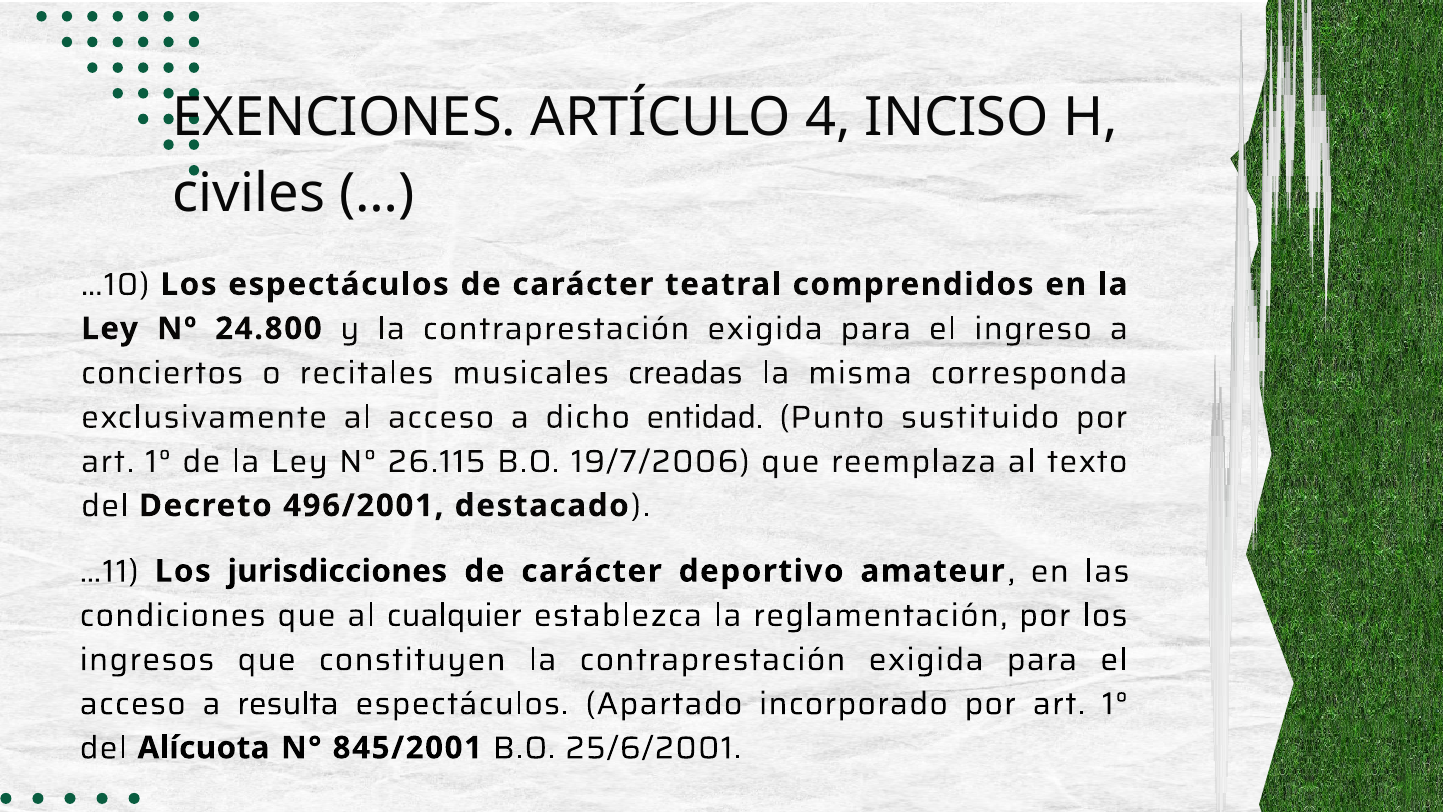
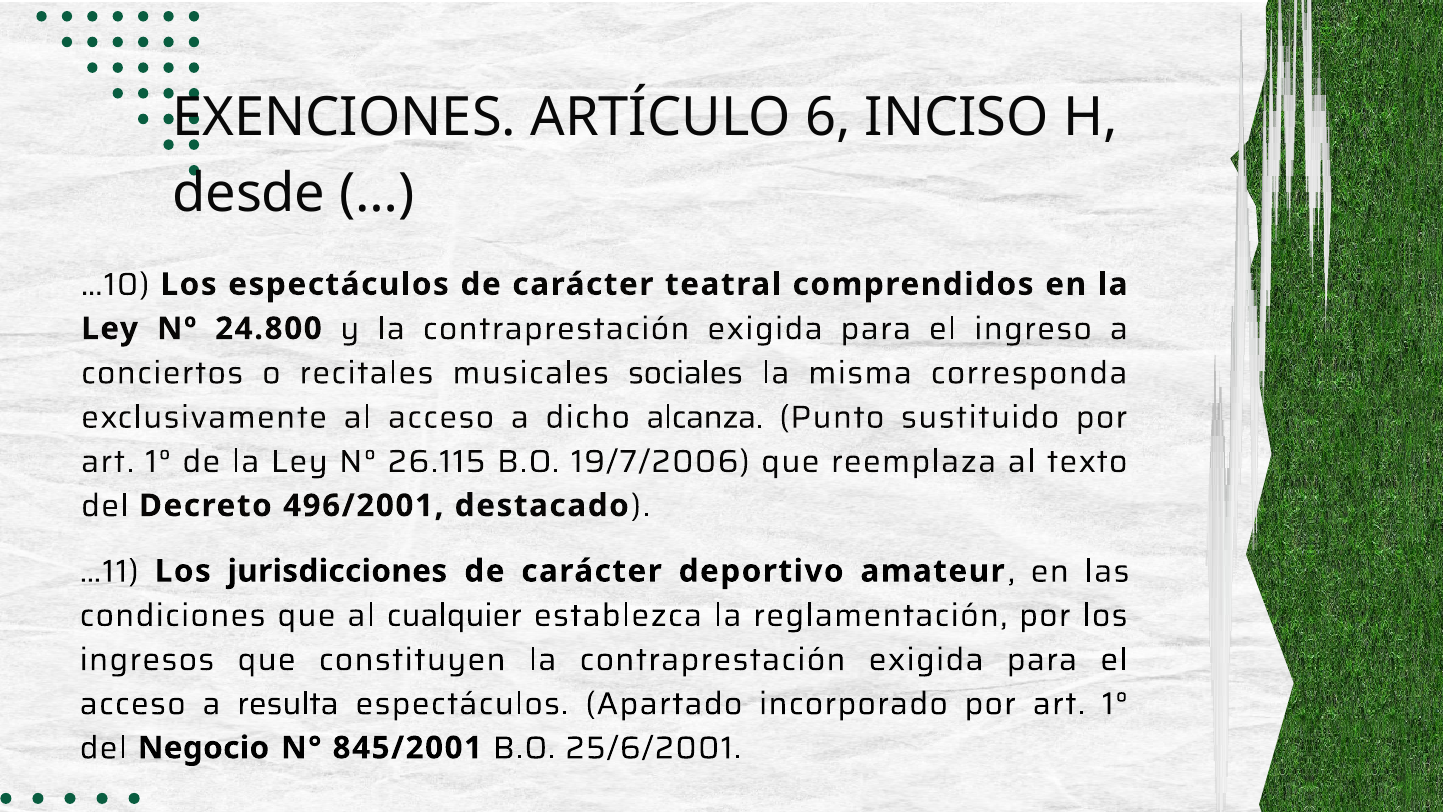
4: 4 -> 6
civiles: civiles -> desde
creadas: creadas -> sociales
entidad: entidad -> alcanza
Alícuota: Alícuota -> Negocio
